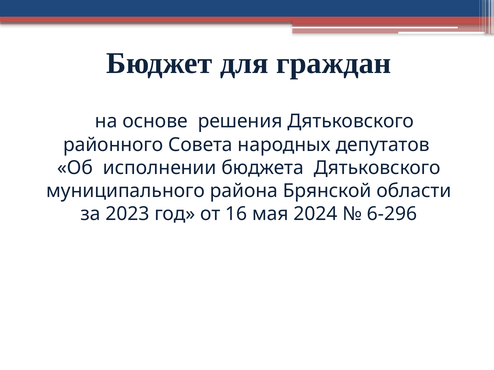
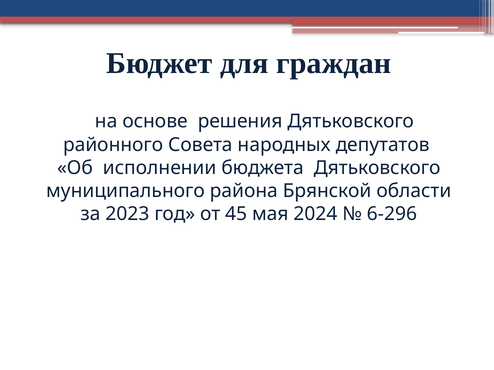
16: 16 -> 45
